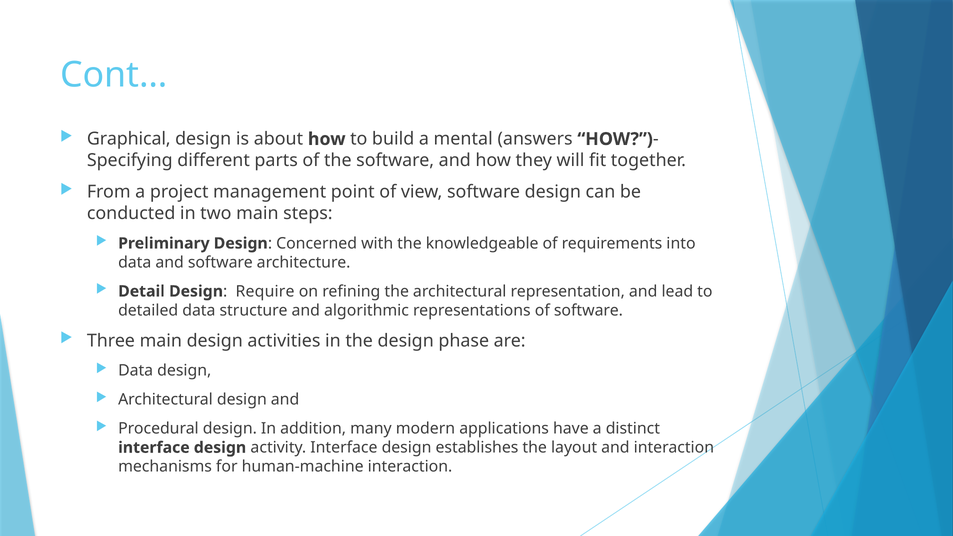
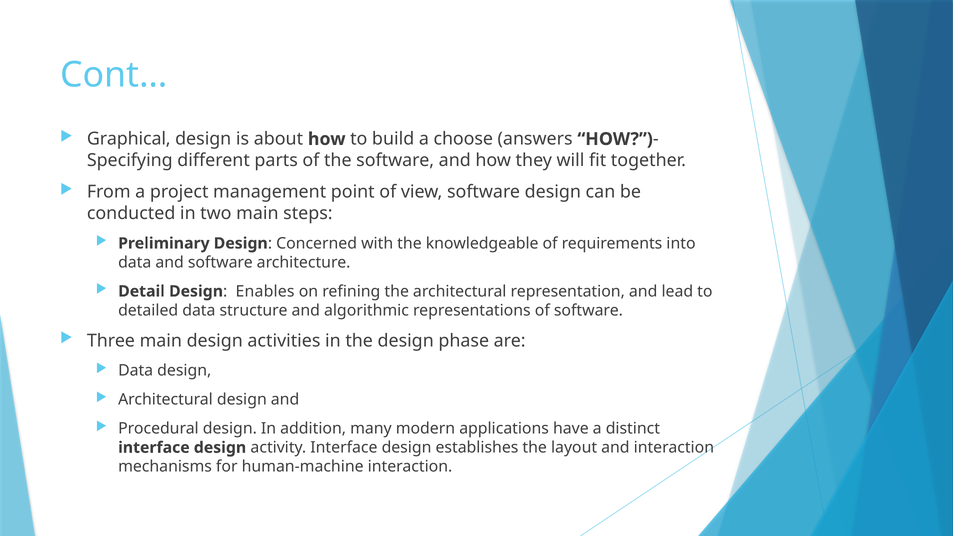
mental: mental -> choose
Require: Require -> Enables
